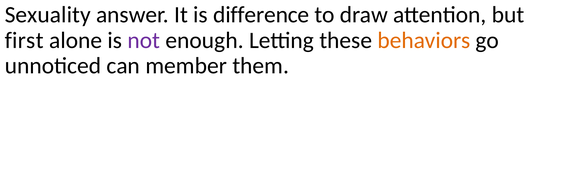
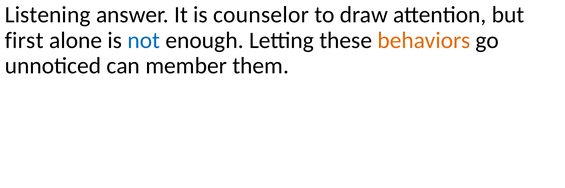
Sexuality: Sexuality -> Listening
difference: difference -> counselor
not colour: purple -> blue
